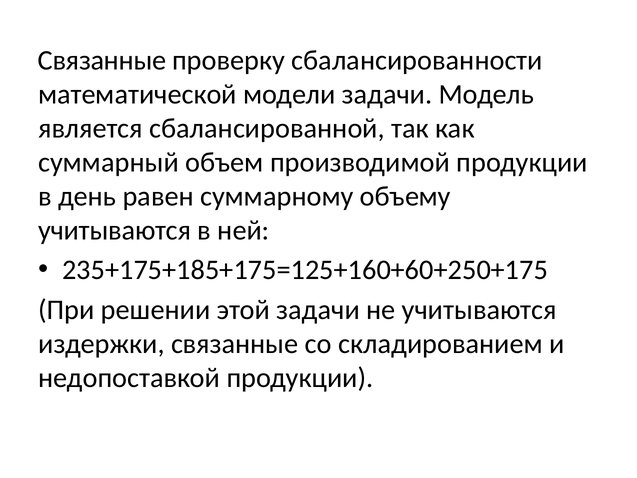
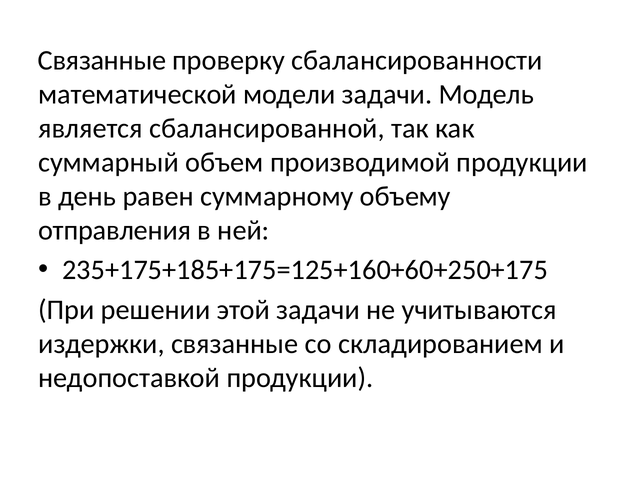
учитываются at (115, 230): учитываются -> отправления
